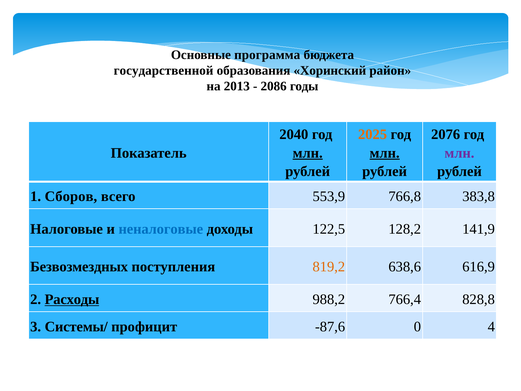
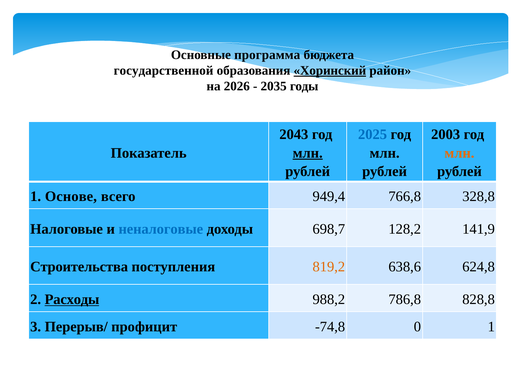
Хоринский underline: none -> present
2013: 2013 -> 2026
2086: 2086 -> 2035
2040: 2040 -> 2043
2025 colour: orange -> blue
2076: 2076 -> 2003
млн at (385, 153) underline: present -> none
млн at (459, 153) colour: purple -> orange
Сборов: Сборов -> Основе
553,9: 553,9 -> 949,4
383,8: 383,8 -> 328,8
122,5: 122,5 -> 698,7
Безвозмездных: Безвозмездных -> Строительства
616,9: 616,9 -> 624,8
766,4: 766,4 -> 786,8
Системы/: Системы/ -> Перерыв/
-87,6: -87,6 -> -74,8
0 4: 4 -> 1
